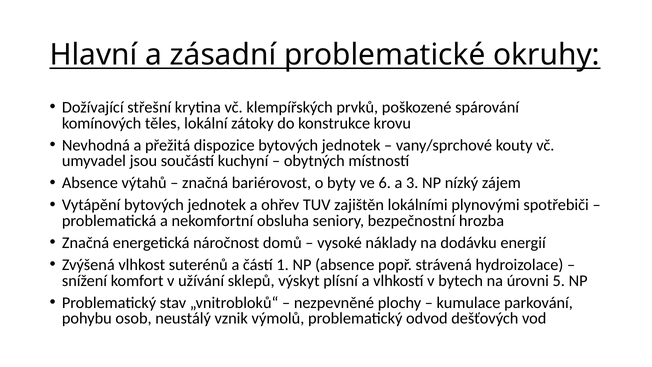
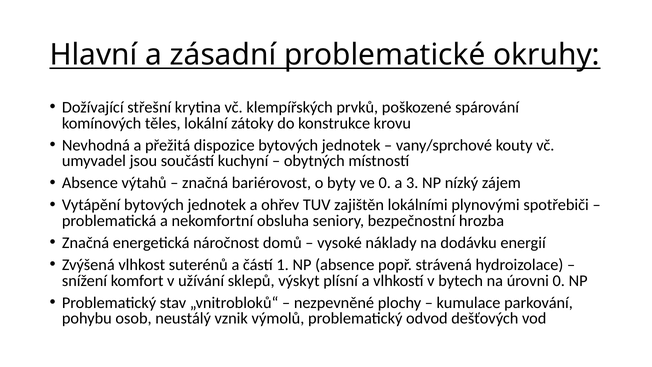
ve 6: 6 -> 0
úrovni 5: 5 -> 0
